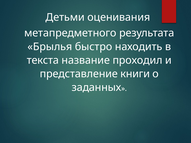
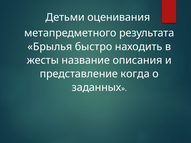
текста: текста -> жесты
проходил: проходил -> описания
книги: книги -> когда
